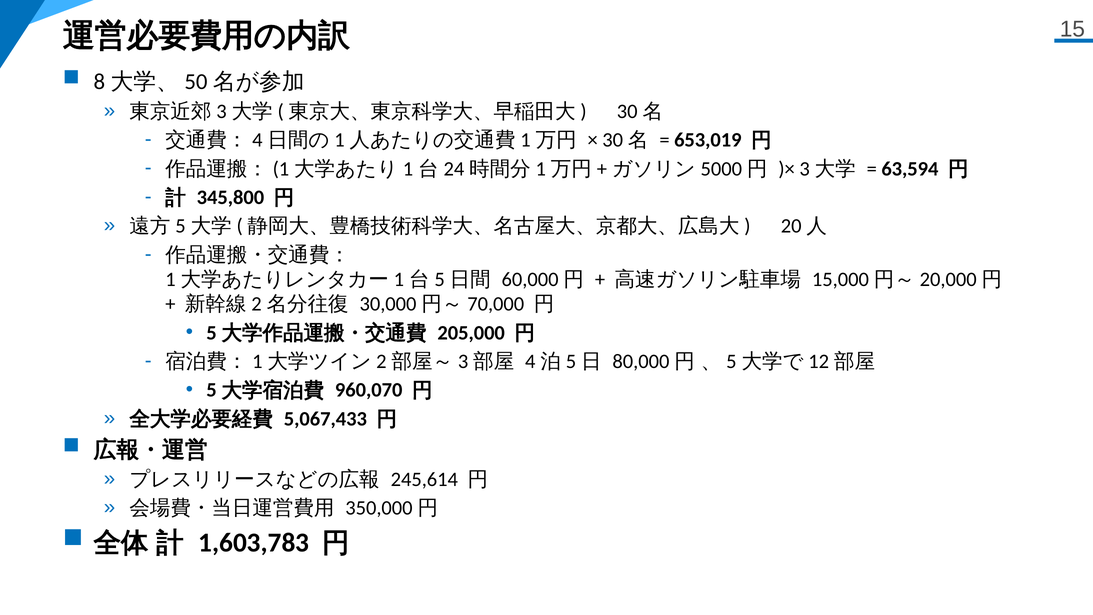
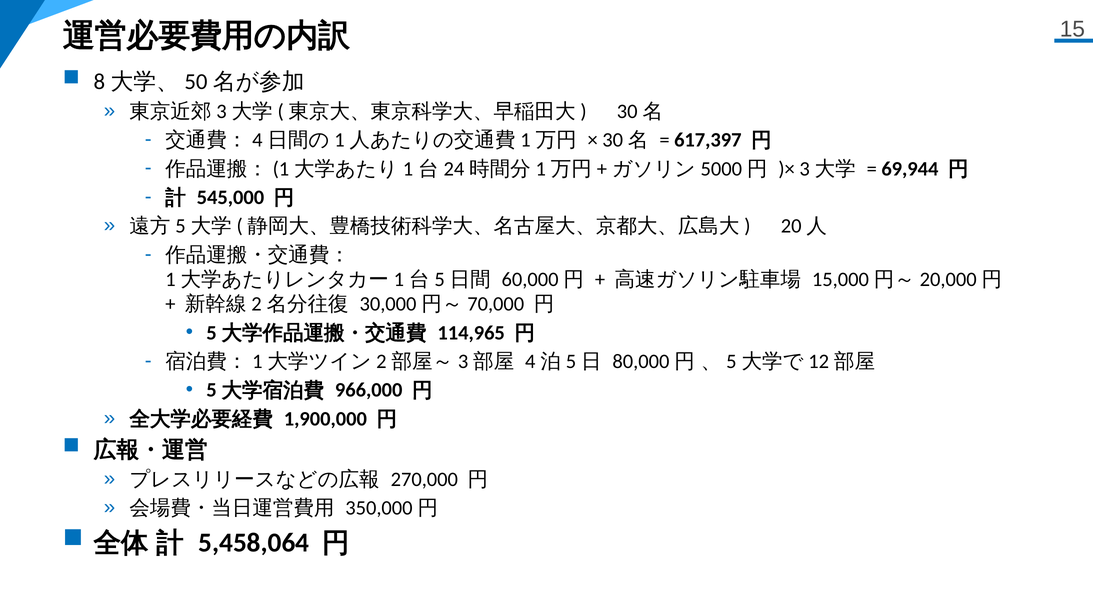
653,019: 653,019 -> 617,397
63,594: 63,594 -> 69,944
345,800: 345,800 -> 545,000
205,000: 205,000 -> 114,965
960,070: 960,070 -> 966,000
5,067,433: 5,067,433 -> 1,900,000
245,614: 245,614 -> 270,000
1,603,783: 1,603,783 -> 5,458,064
